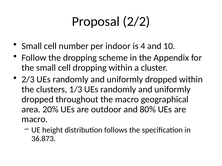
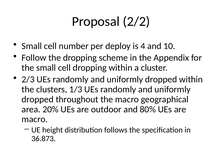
indoor: indoor -> deploy
